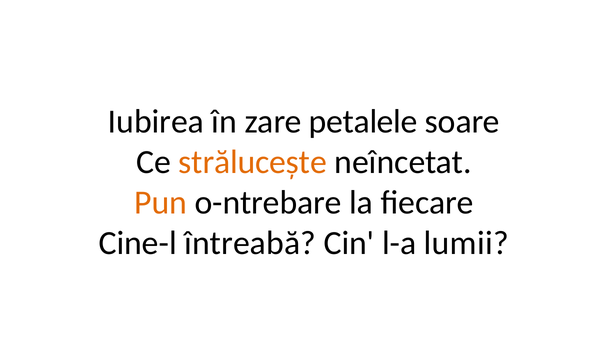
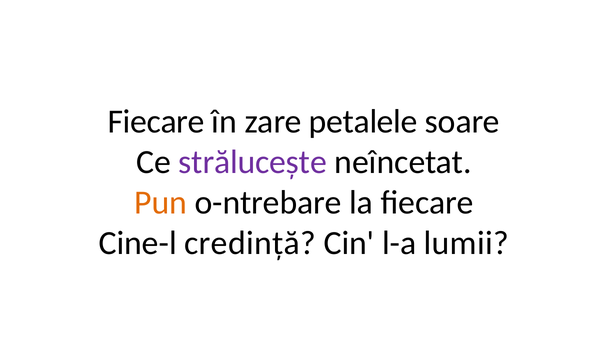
Iubirea at (156, 122): Iubirea -> Fiecare
strălucește colour: orange -> purple
întreabă: întreabă -> credință
